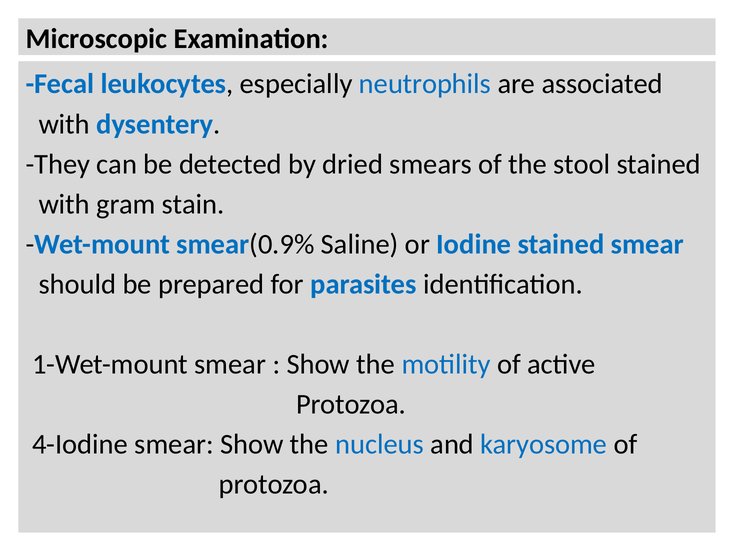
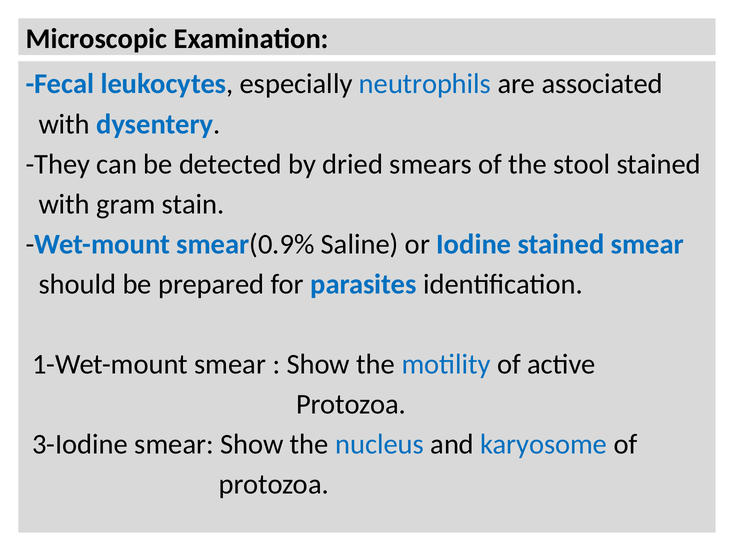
4-Iodine: 4-Iodine -> 3-Iodine
